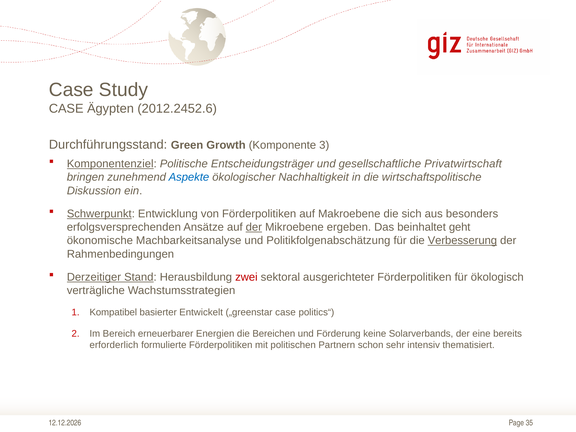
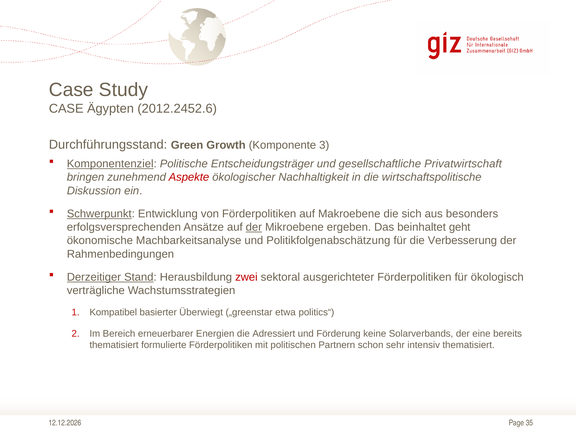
Aspekte colour: blue -> red
Verbesserung underline: present -> none
Entwickelt: Entwickelt -> Überwiegt
„greenstar case: case -> etwa
Bereichen: Bereichen -> Adressiert
erforderlich at (114, 345): erforderlich -> thematisiert
